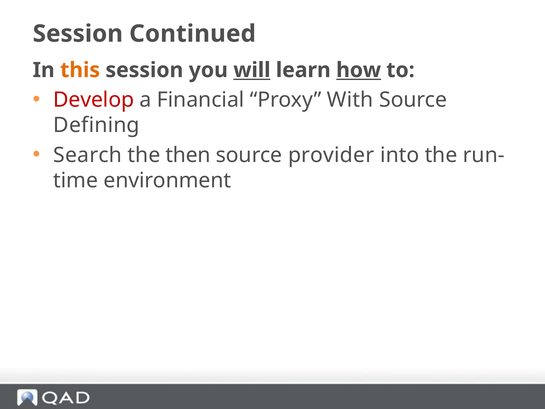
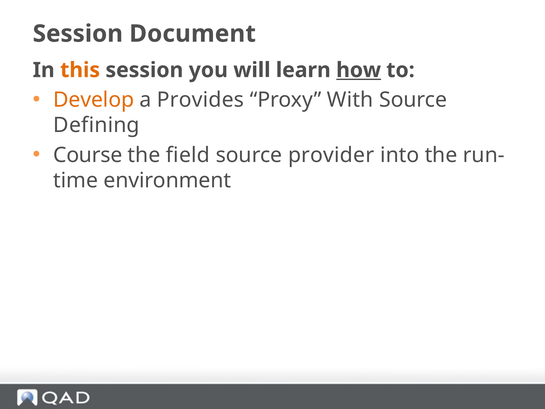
Continued: Continued -> Document
will underline: present -> none
Develop colour: red -> orange
Financial: Financial -> Provides
Search: Search -> Course
then: then -> field
